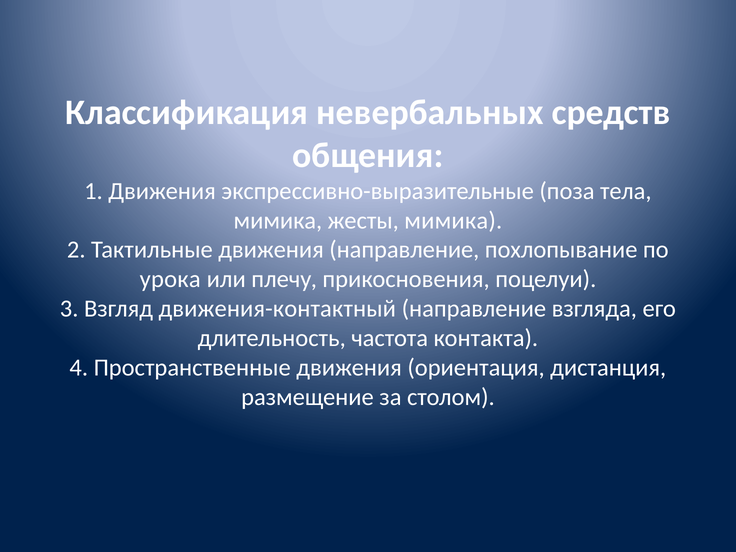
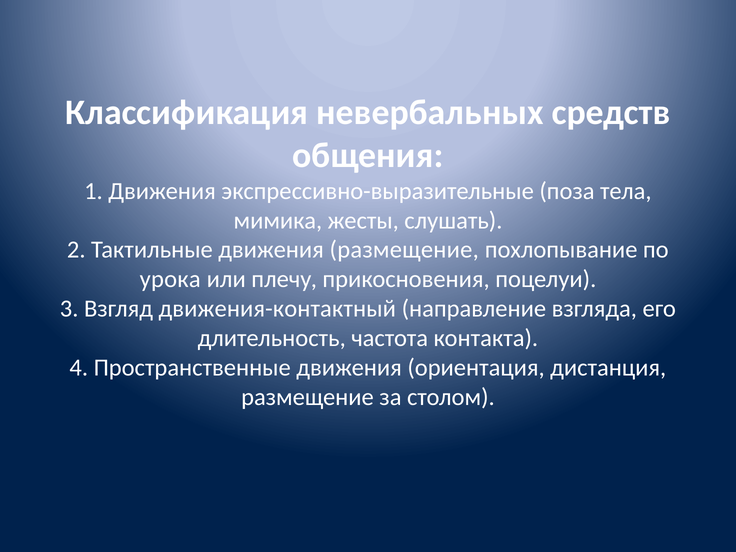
жесты мимика: мимика -> слушать
движения направление: направление -> размещение
